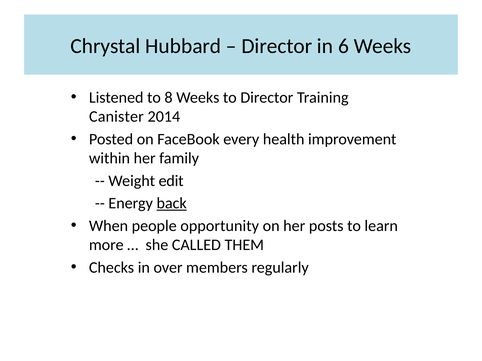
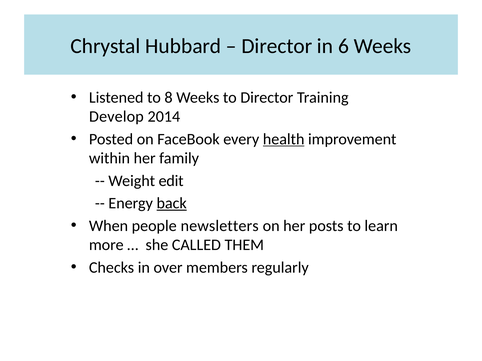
Canister: Canister -> Develop
health underline: none -> present
opportunity: opportunity -> newsletters
